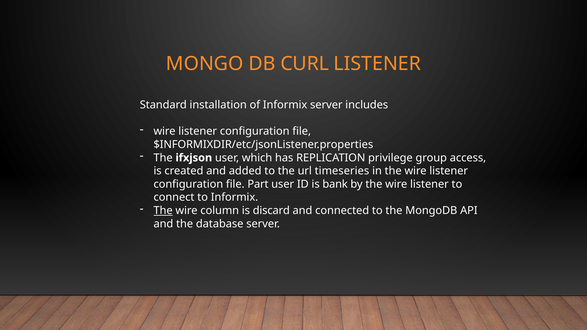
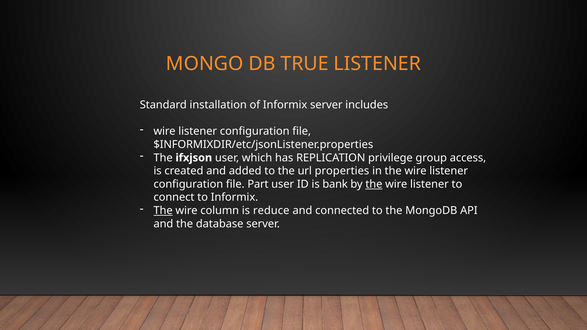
CURL: CURL -> TRUE
timeseries: timeseries -> properties
the at (374, 184) underline: none -> present
discard: discard -> reduce
